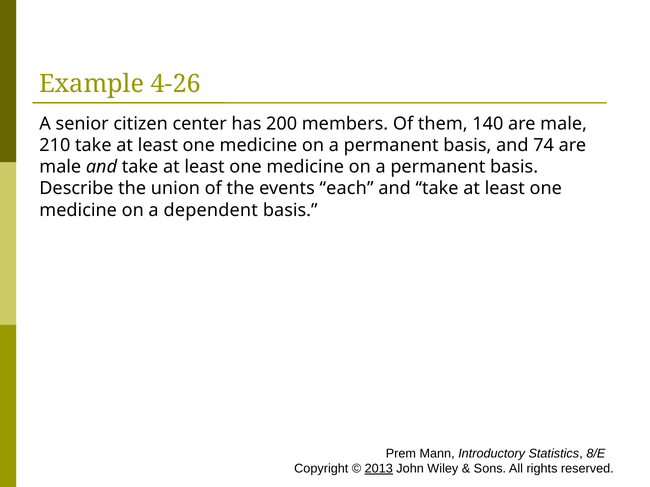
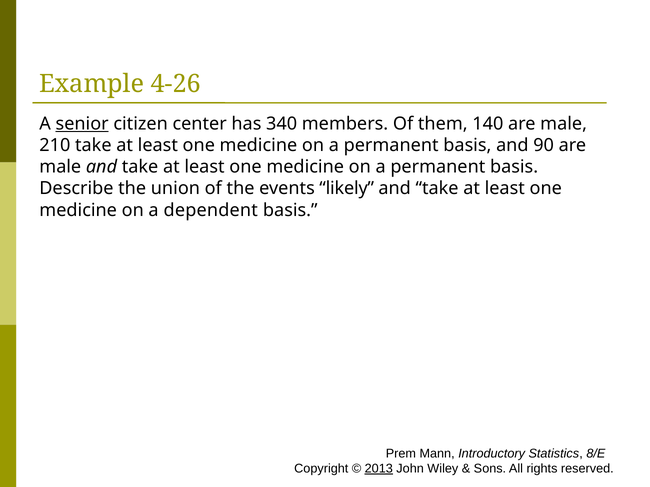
senior underline: none -> present
200: 200 -> 340
74: 74 -> 90
each: each -> likely
